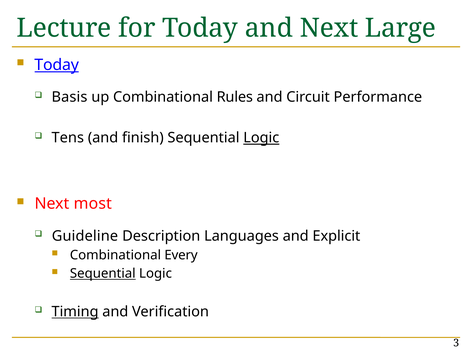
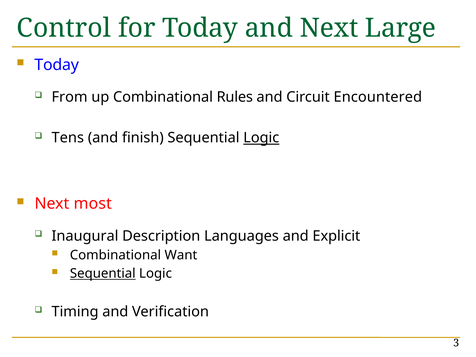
Lecture: Lecture -> Control
Today at (57, 65) underline: present -> none
Basis: Basis -> From
Performance: Performance -> Encountered
Guideline: Guideline -> Inaugural
Every: Every -> Want
Timing underline: present -> none
